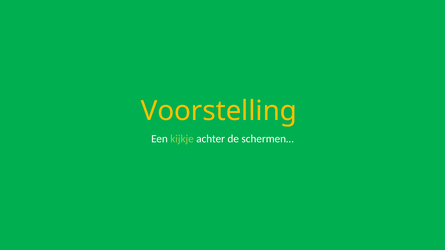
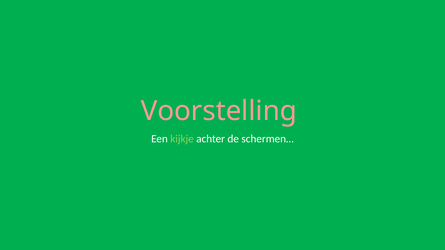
Voorstelling colour: yellow -> pink
